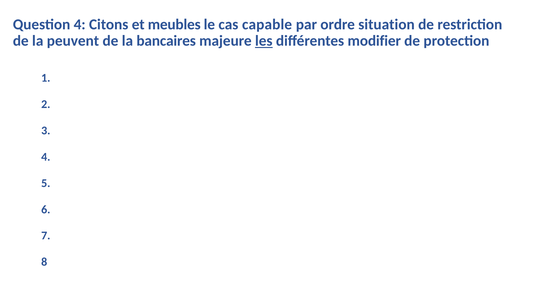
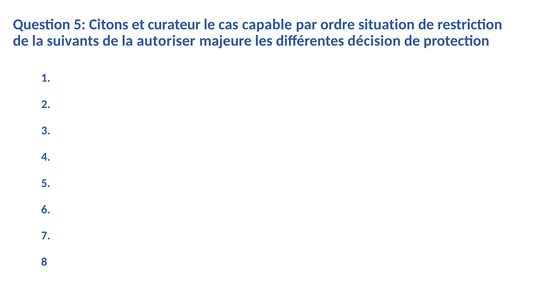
Question 4: 4 -> 5
meubles: meubles -> curateur
peuvent: peuvent -> suivants
bancaires: bancaires -> autoriser
les underline: present -> none
modifier: modifier -> décision
